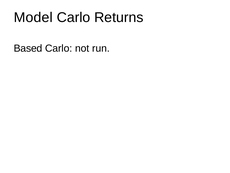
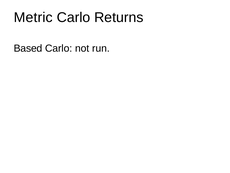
Model: Model -> Metric
